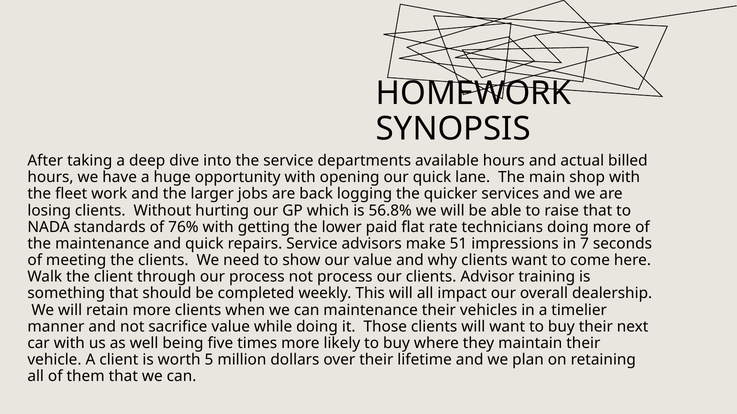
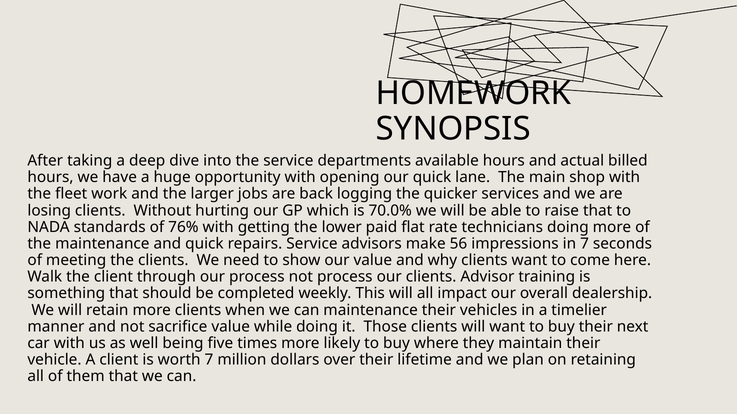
56.8%: 56.8% -> 70.0%
51: 51 -> 56
worth 5: 5 -> 7
